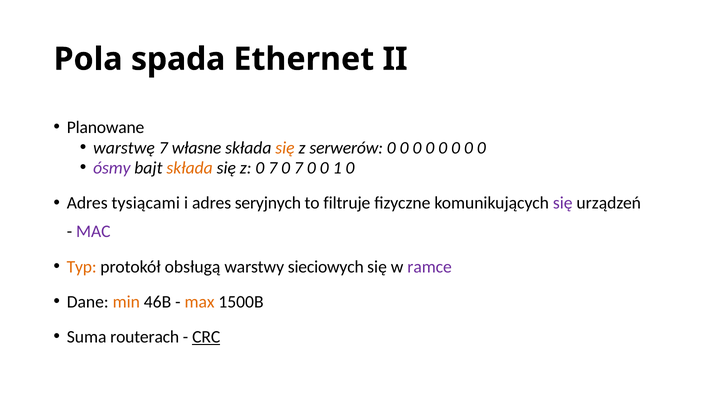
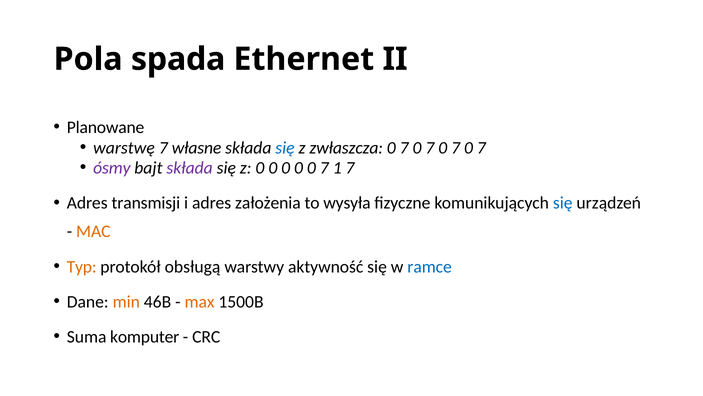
się at (285, 147) colour: orange -> blue
serwerów: serwerów -> zwłaszcza
0 at (404, 147): 0 -> 7
0 at (430, 147): 0 -> 7
0 at (456, 147): 0 -> 7
0 at (481, 147): 0 -> 7
składa at (190, 168) colour: orange -> purple
z 0 7: 7 -> 0
7 at (299, 168): 7 -> 0
0 at (324, 168): 0 -> 7
1 0: 0 -> 7
tysiącami: tysiącami -> transmisji
seryjnych: seryjnych -> założenia
filtruje: filtruje -> wysyła
się at (563, 203) colour: purple -> blue
MAC colour: purple -> orange
sieciowych: sieciowych -> aktywność
ramce colour: purple -> blue
routerach: routerach -> komputer
CRC underline: present -> none
